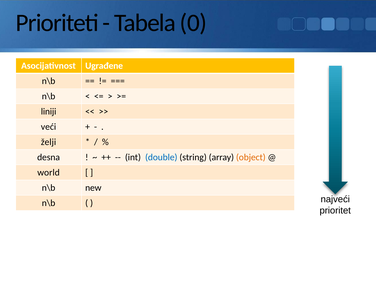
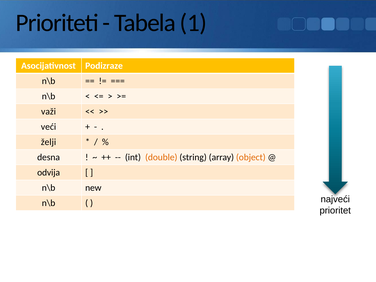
0: 0 -> 1
Ugrađene: Ugrađene -> Podizraze
liniji: liniji -> važi
double colour: blue -> orange
world: world -> odvija
